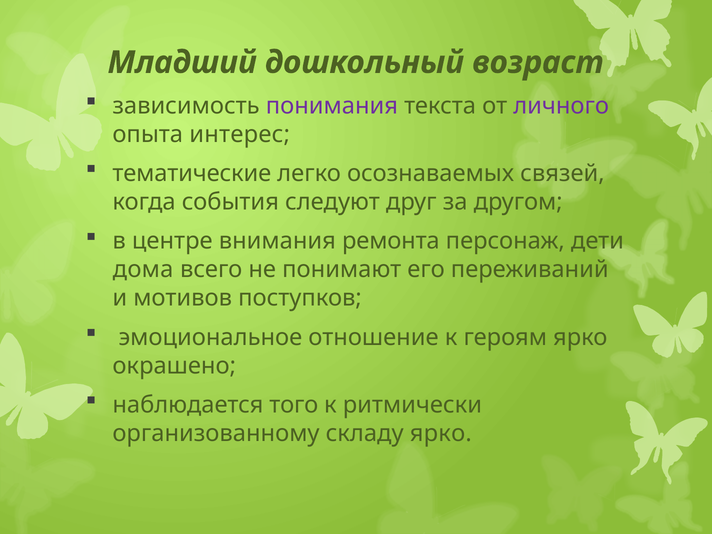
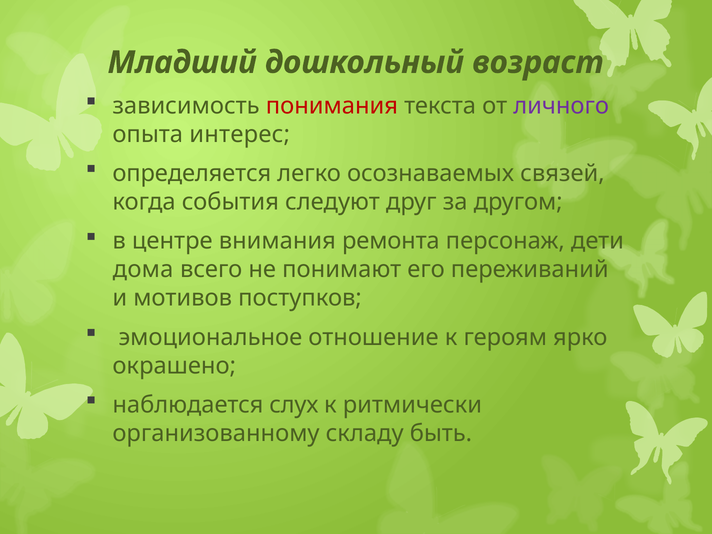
понимания colour: purple -> red
тематические: тематические -> определяется
того: того -> слух
складу ярко: ярко -> быть
